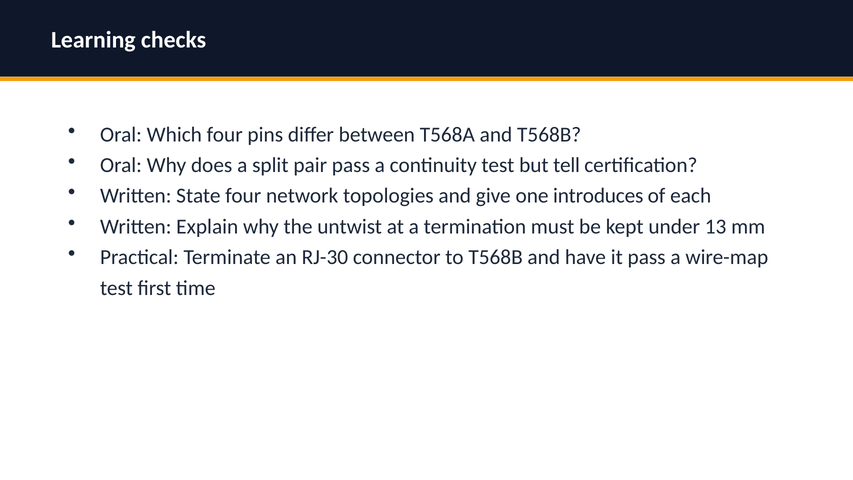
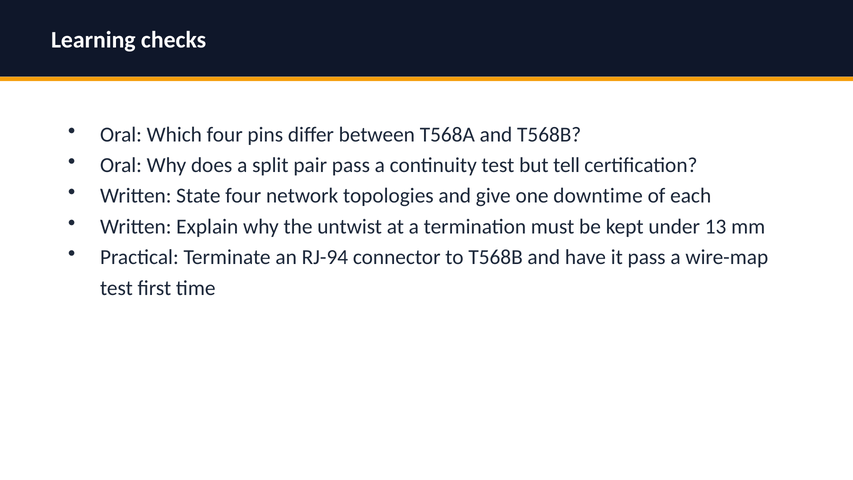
introduces: introduces -> downtime
RJ-30: RJ-30 -> RJ-94
